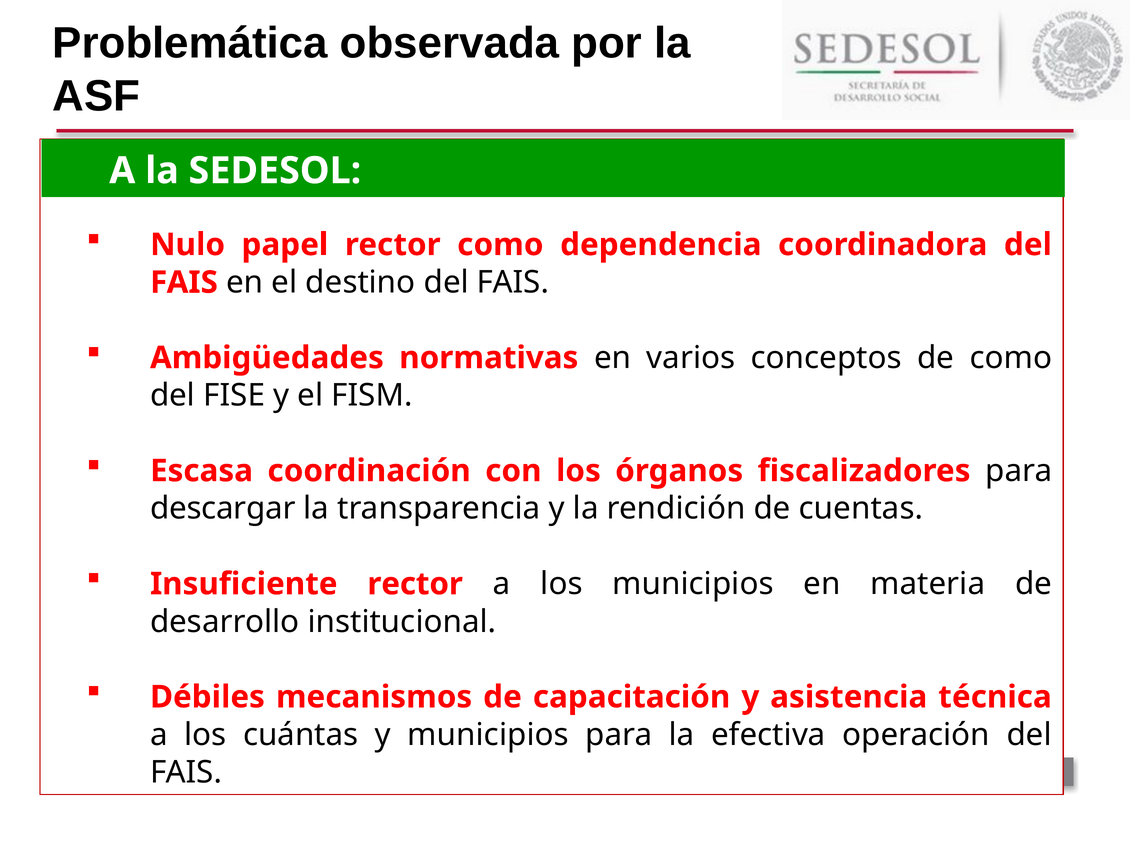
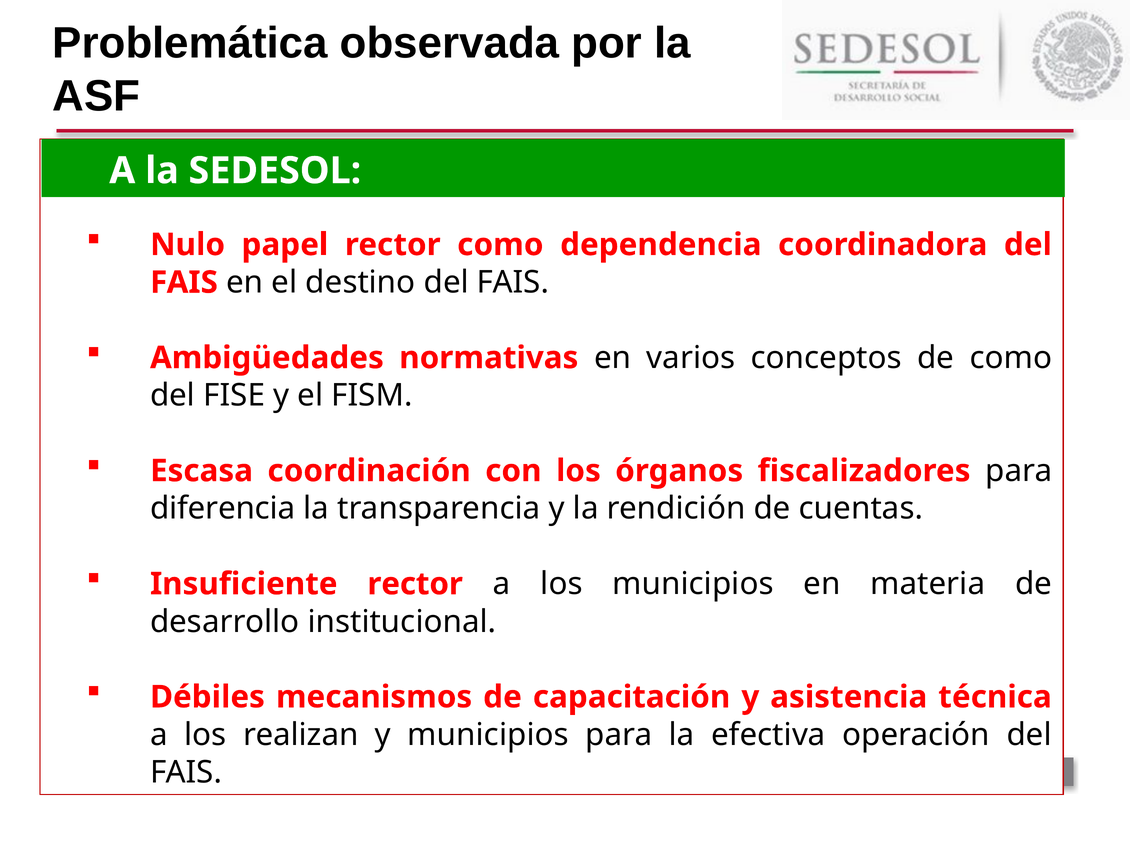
descargar: descargar -> diferencia
cuántas: cuántas -> realizan
